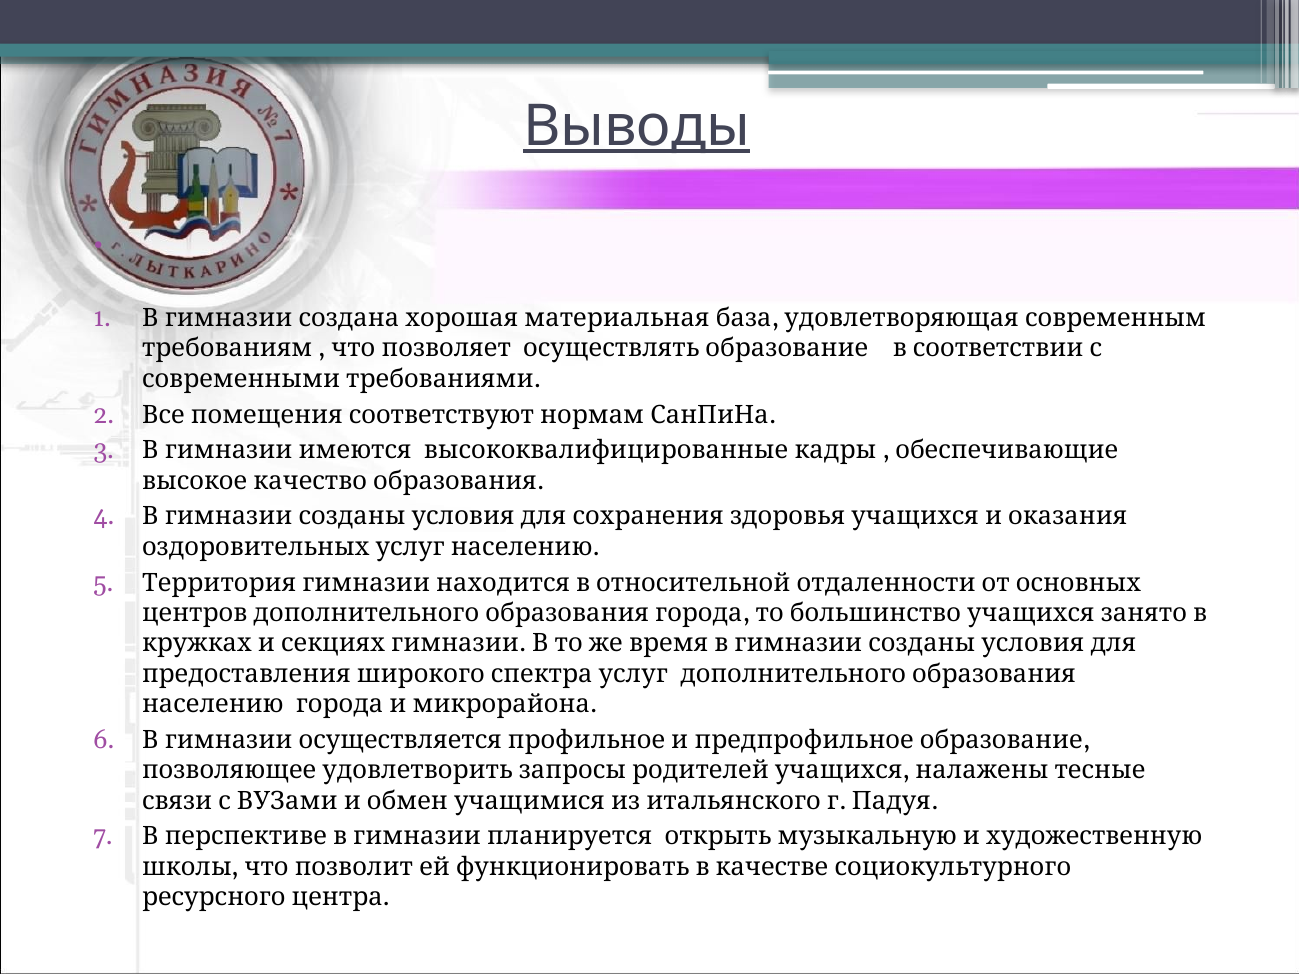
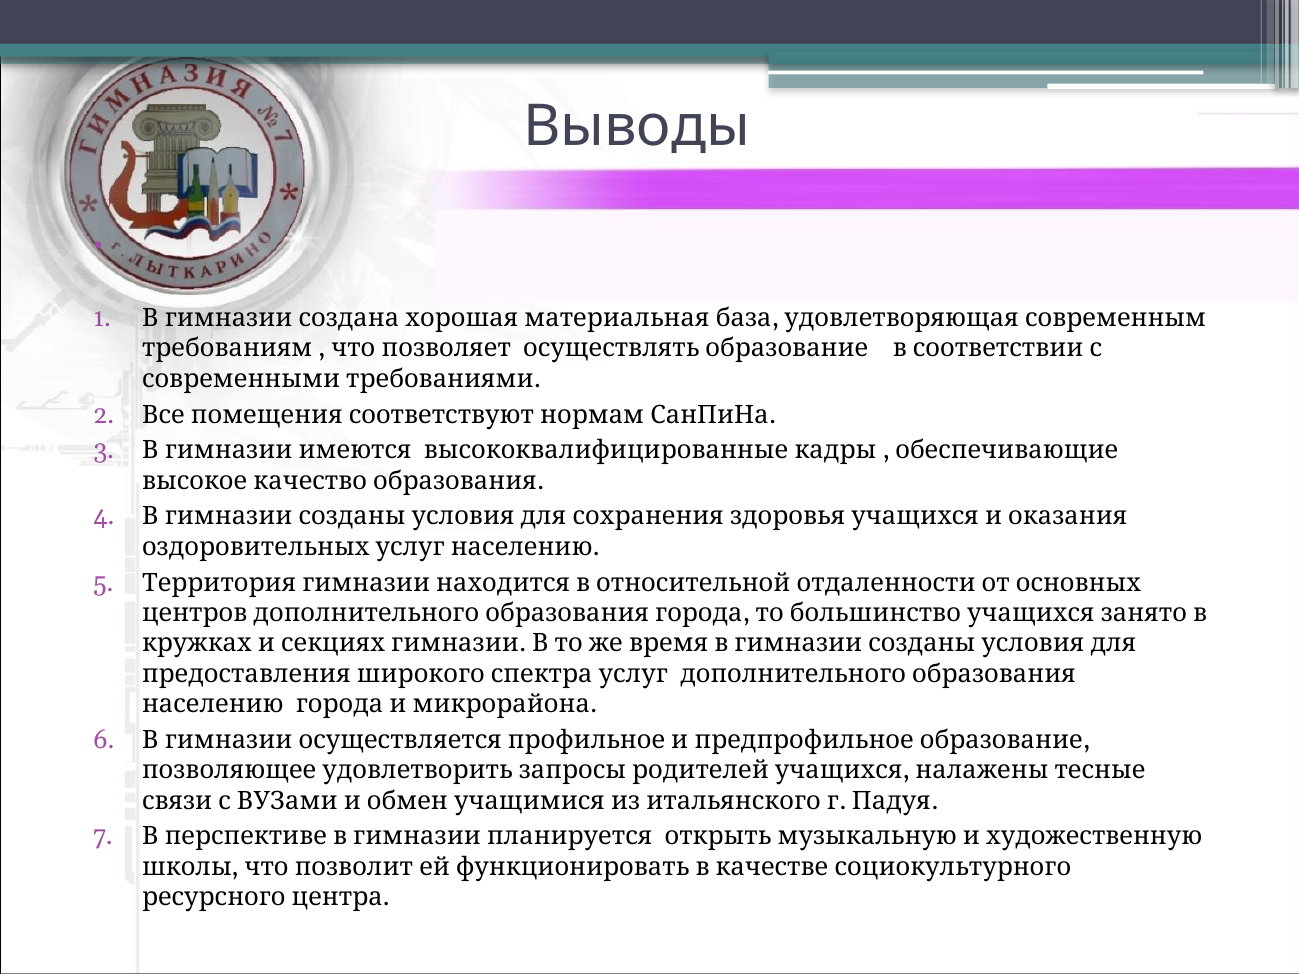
Выводы underline: present -> none
